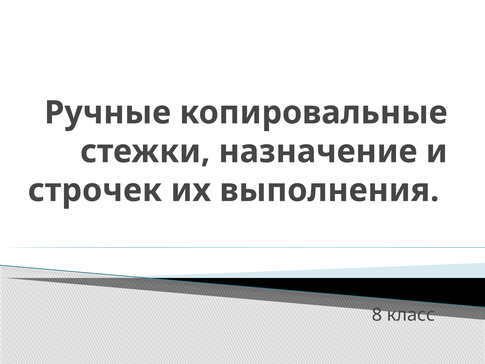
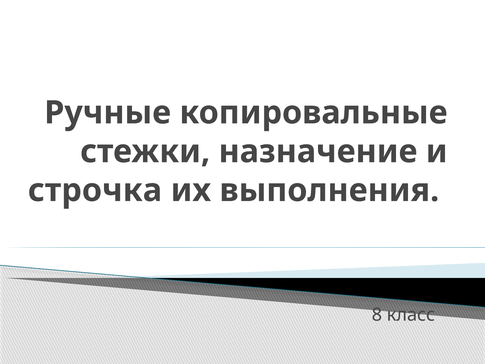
строчек: строчек -> строчка
